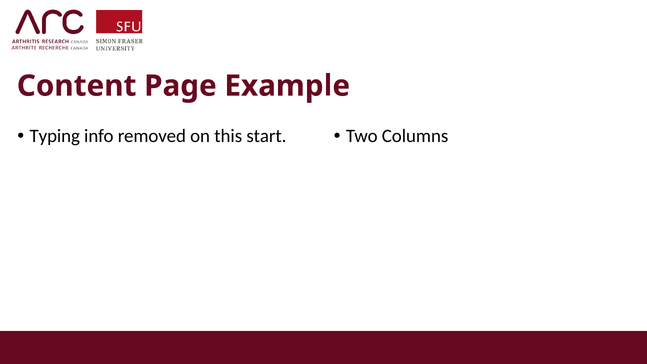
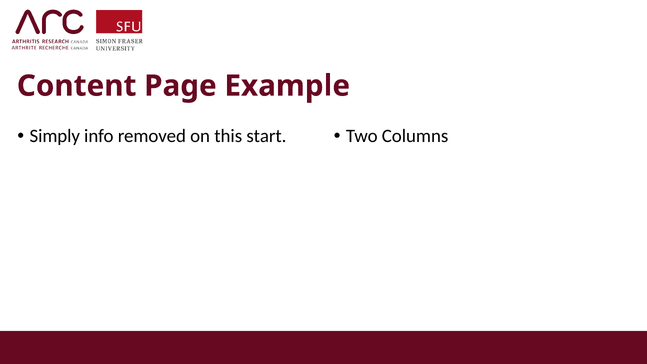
Typing: Typing -> Simply
